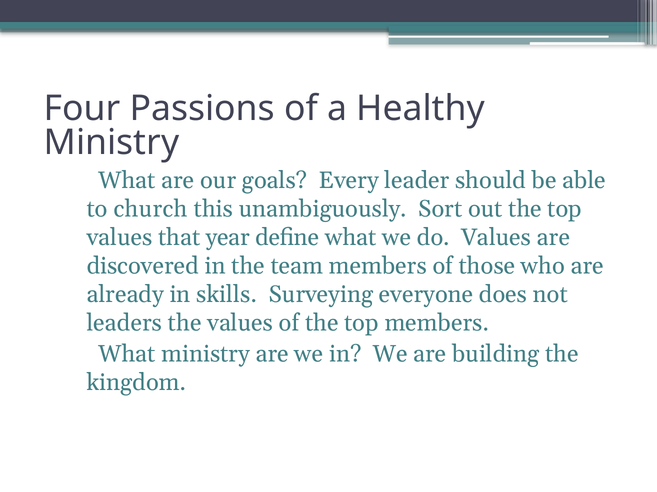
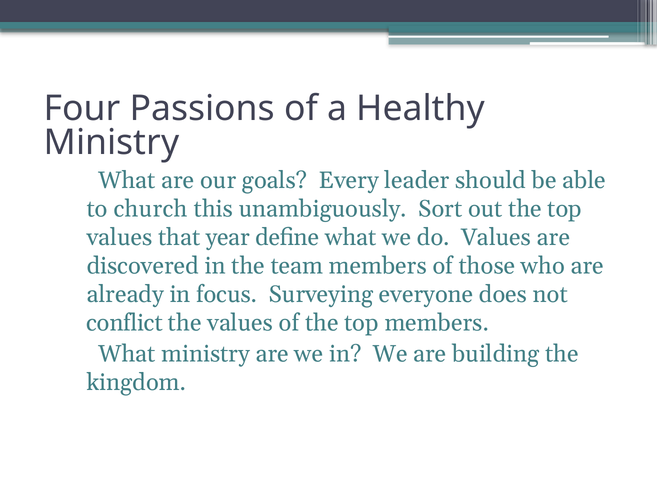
skills: skills -> focus
leaders: leaders -> conflict
